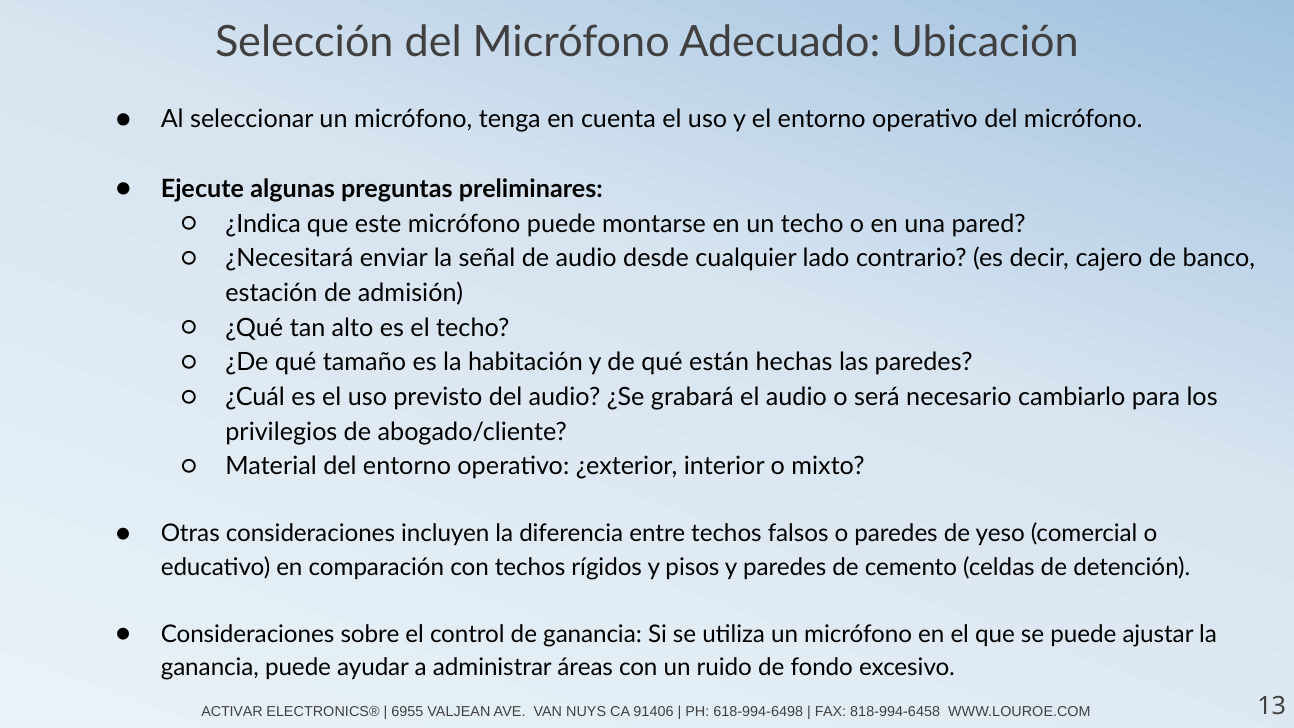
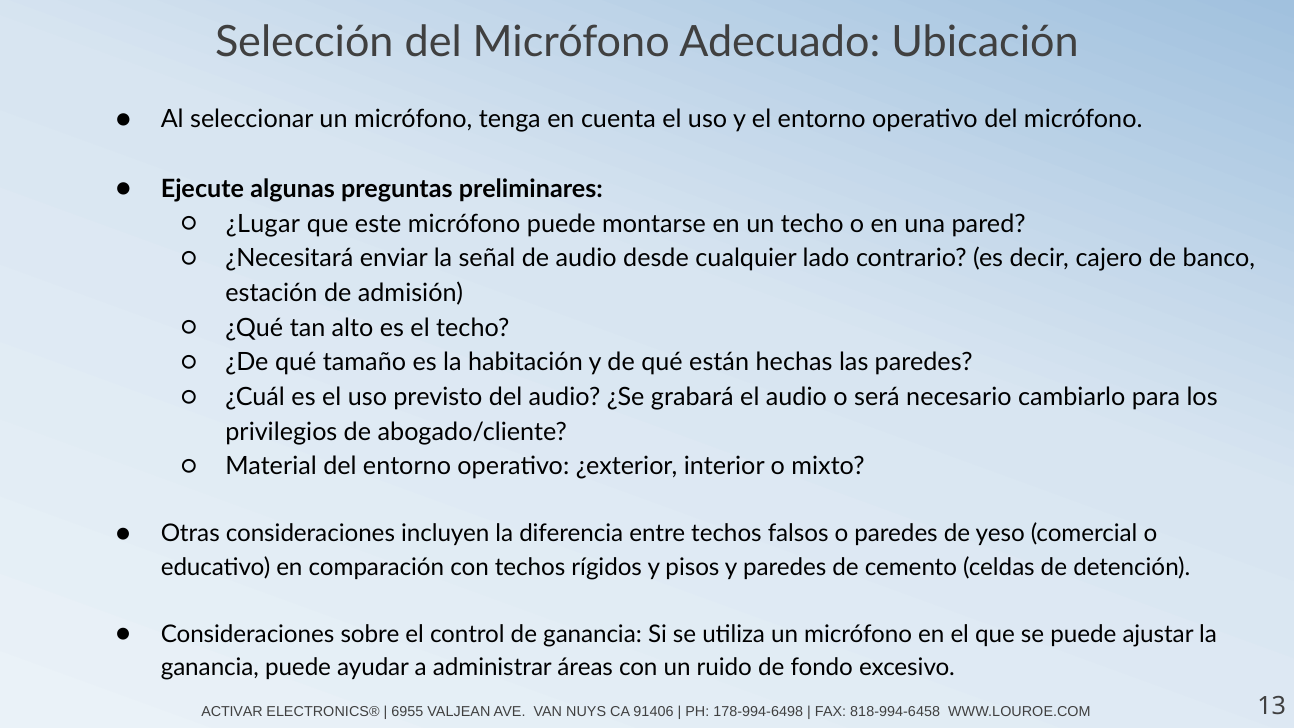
¿Indica: ¿Indica -> ¿Lugar
618-994-6498: 618-994-6498 -> 178-994-6498
